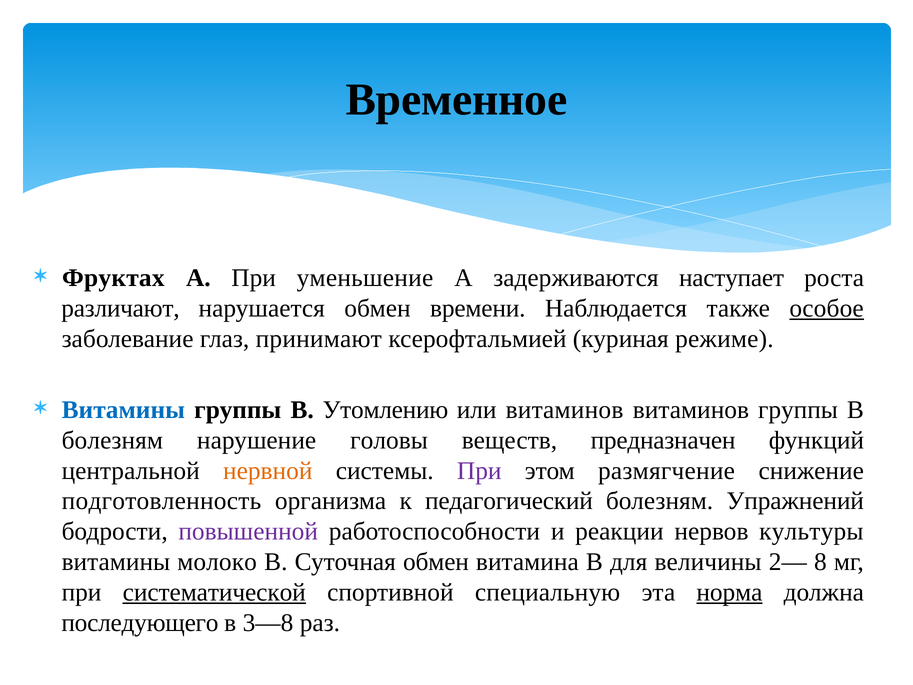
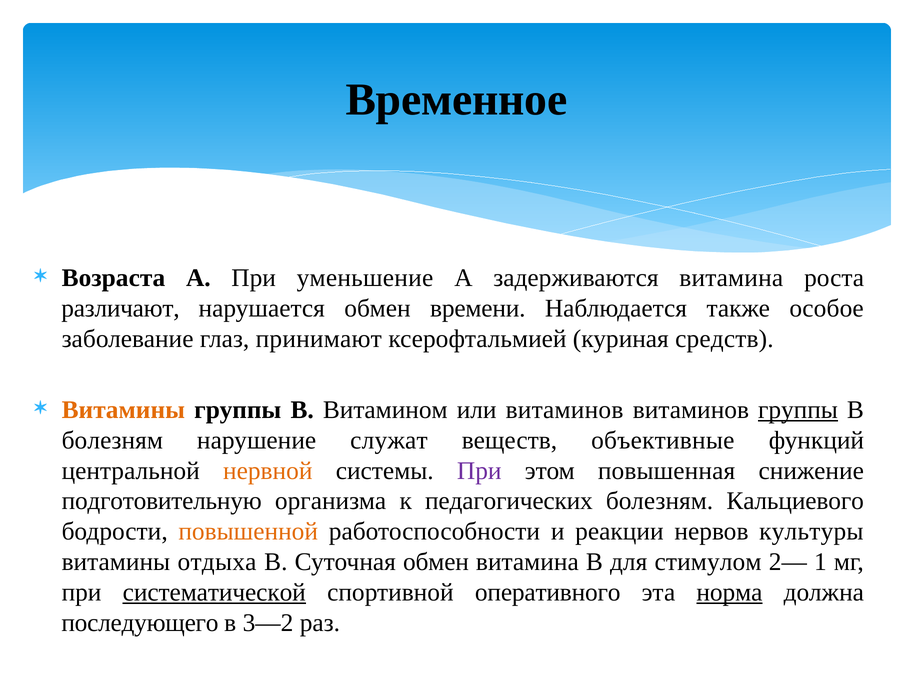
Фруктах: Фруктах -> Возраста
задерживаются наступает: наступает -> витамина
особое underline: present -> none
режиме: режиме -> средств
Витамины at (123, 410) colour: blue -> orange
Утомлению: Утомлению -> Витамином
группы at (798, 410) underline: none -> present
головы: головы -> служат
предназначен: предназначен -> объективные
размягчение: размягчение -> повышенная
подготовленность: подготовленность -> подготовительную
педагогический: педагогический -> педагогических
Упражнений: Упражнений -> Кальциевого
повышенной colour: purple -> orange
молоко: молоко -> отдыха
величины: величины -> стимулом
8: 8 -> 1
специальную: специальную -> оперативного
3—8: 3—8 -> 3—2
